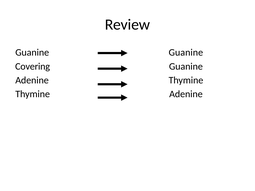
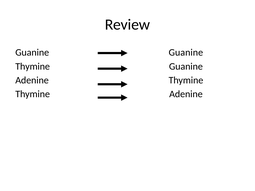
Covering at (33, 66): Covering -> Thymine
